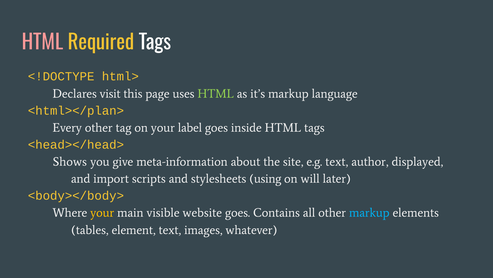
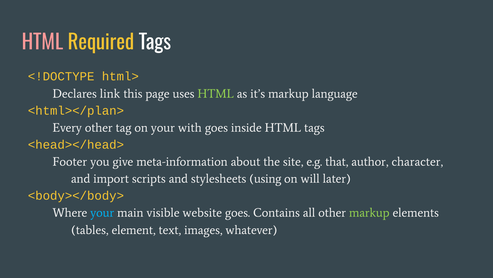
visit: visit -> link
label: label -> with
Shows: Shows -> Footer
e.g text: text -> that
displayed: displayed -> character
your at (102, 212) colour: yellow -> light blue
markup at (369, 212) colour: light blue -> light green
